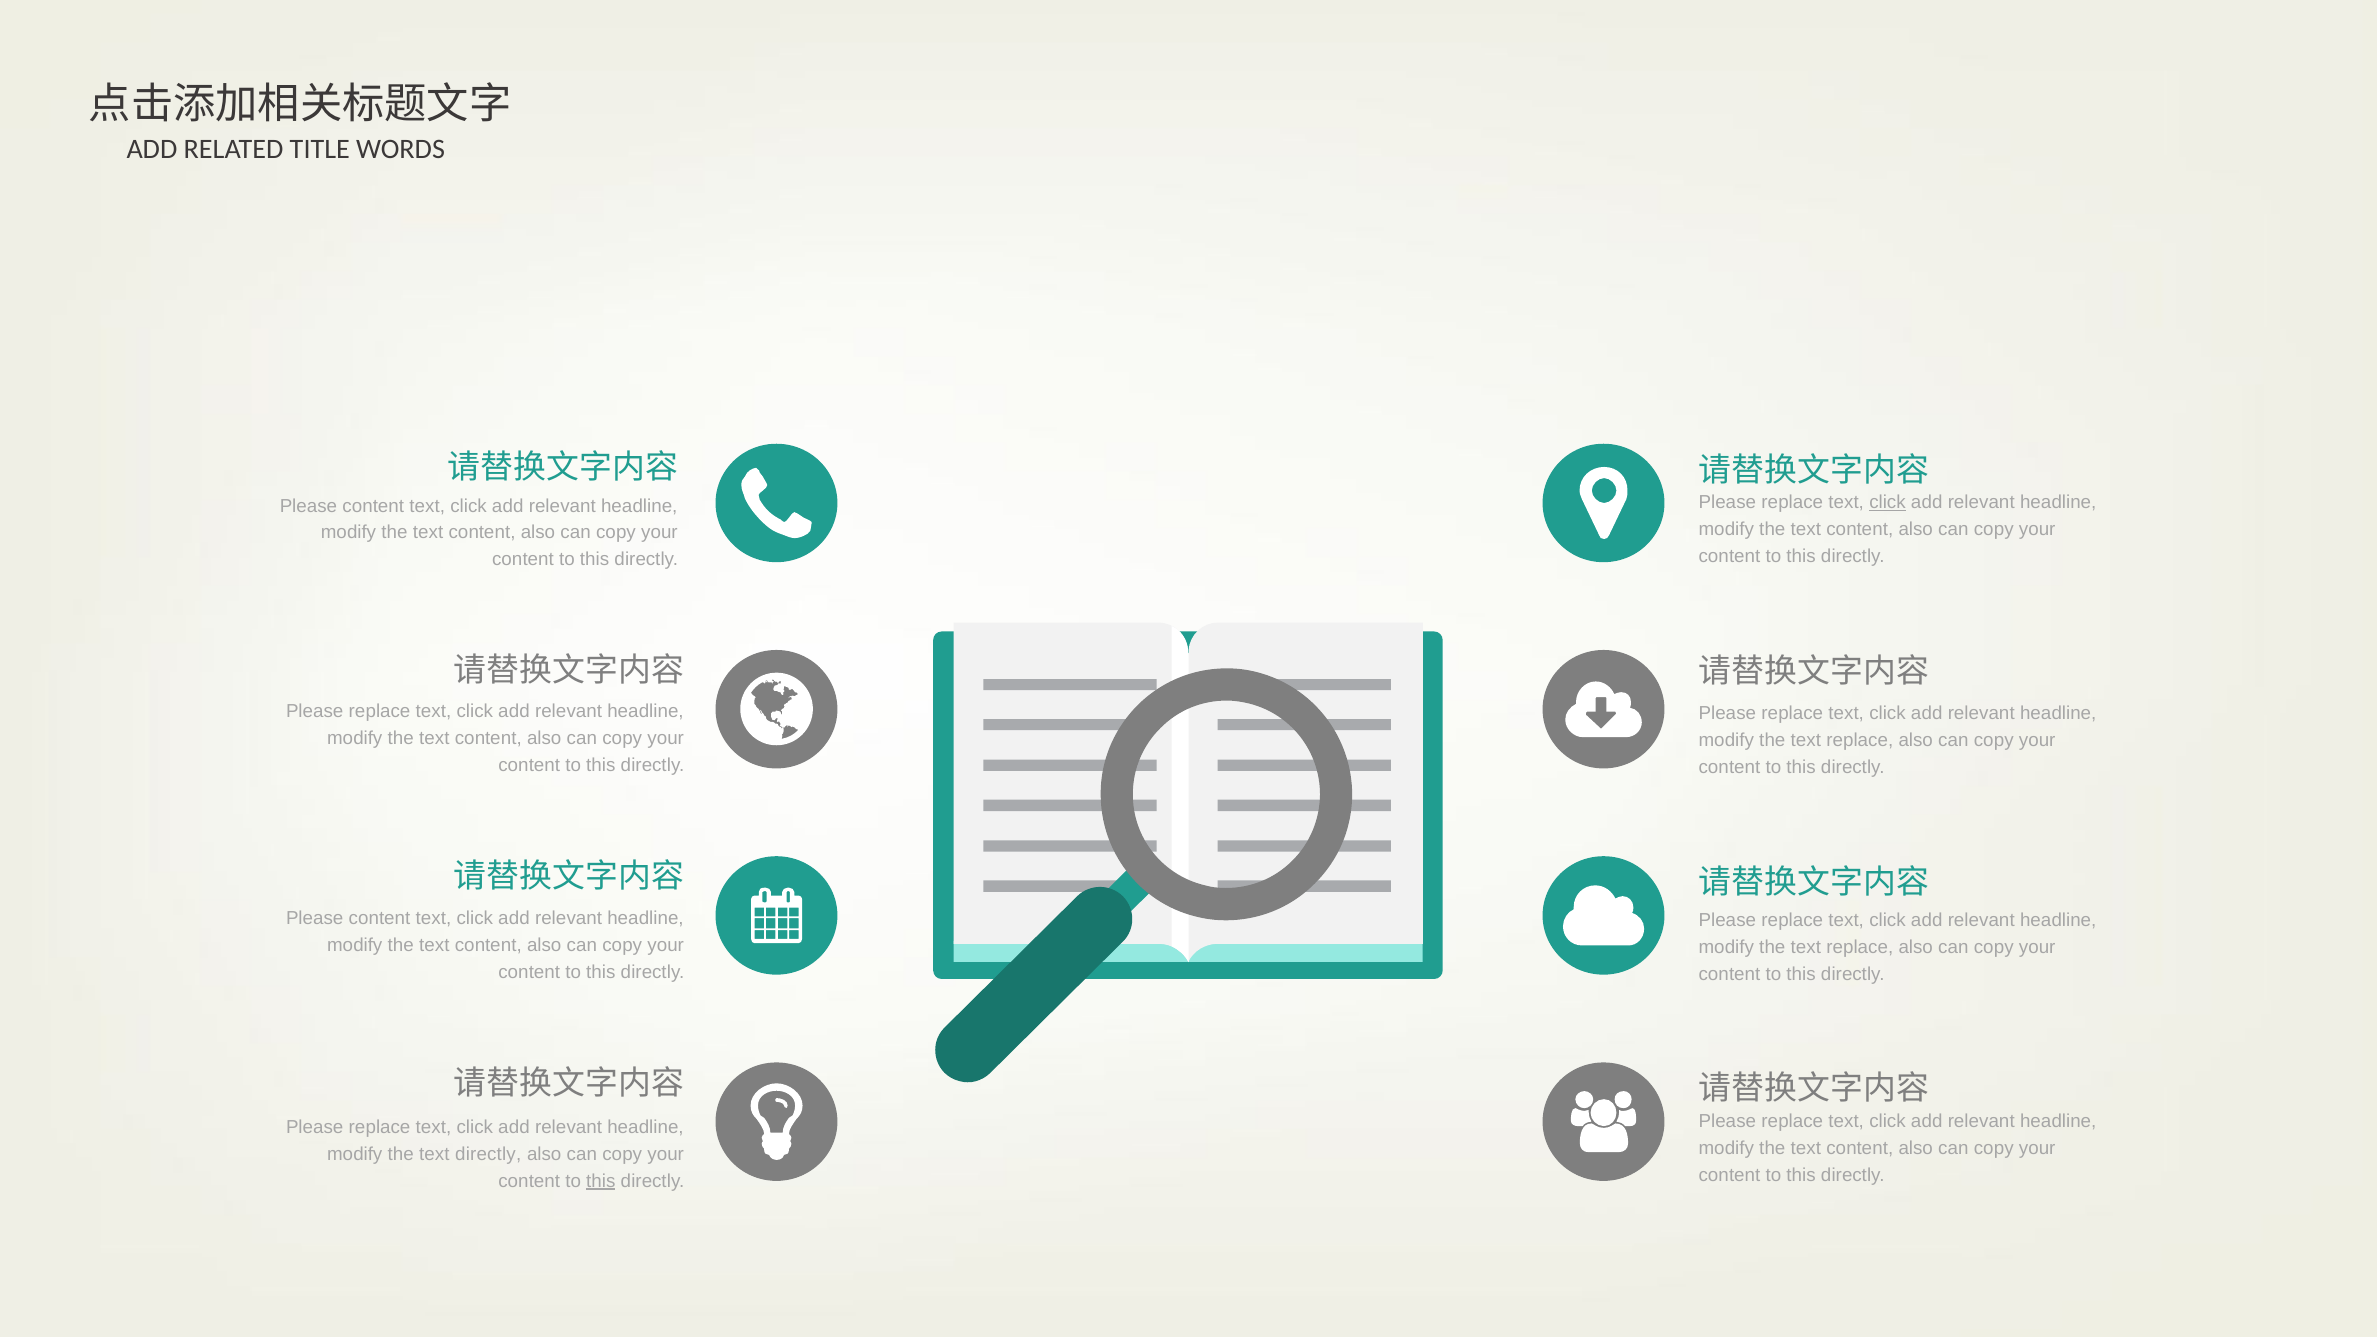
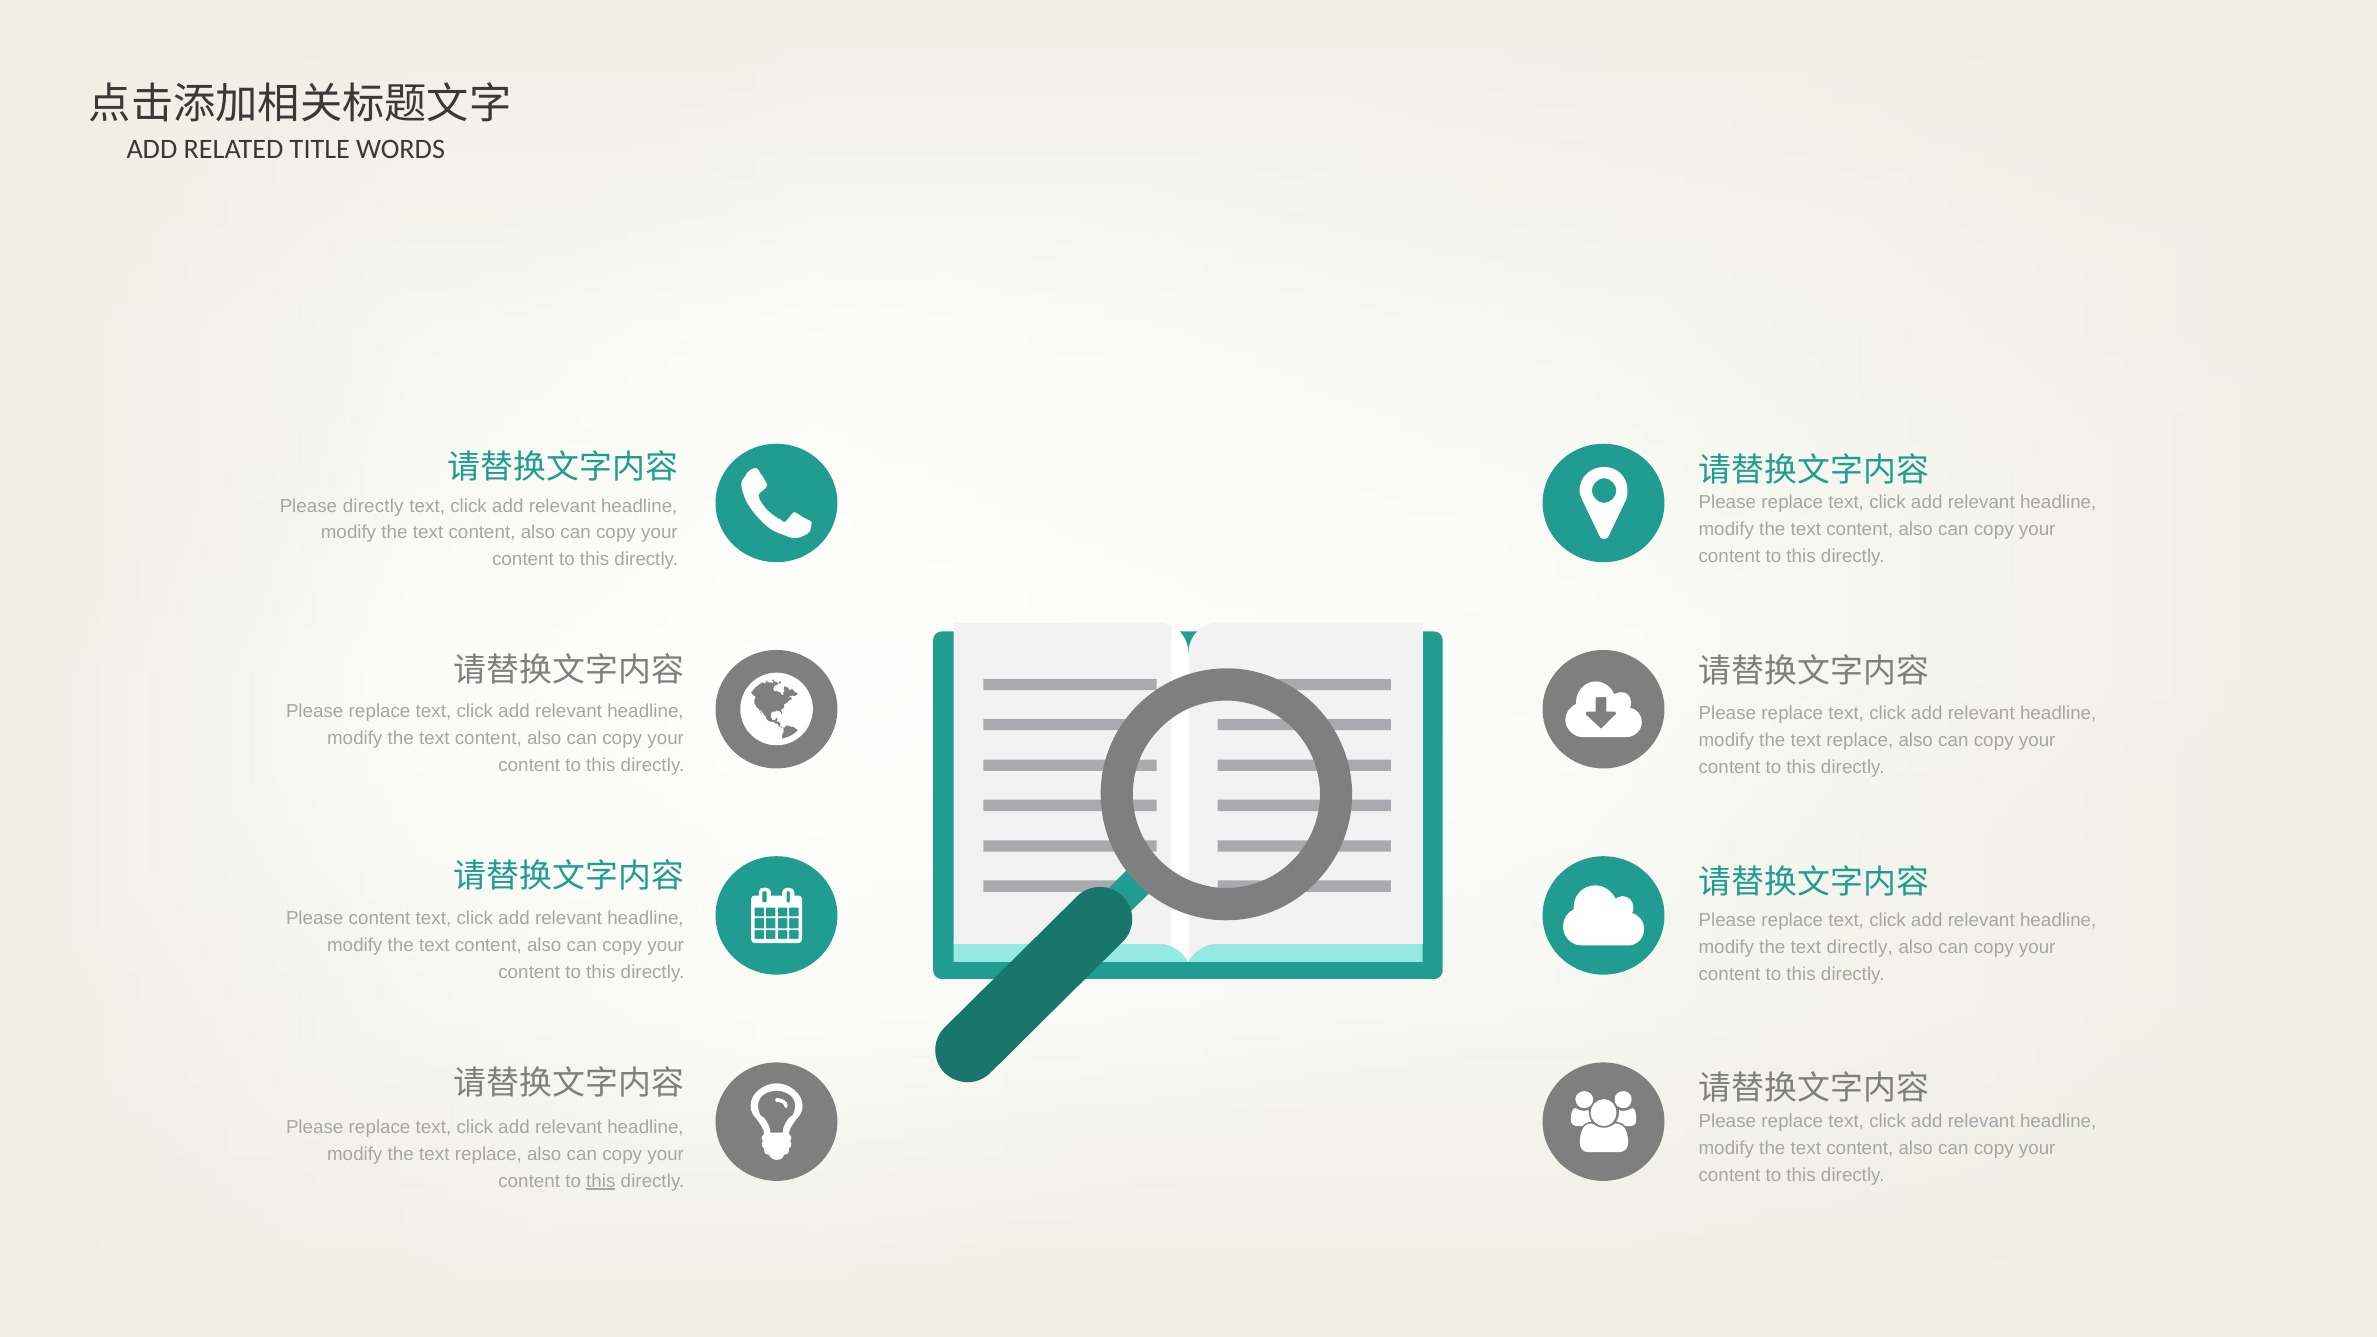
click at (1888, 503) underline: present -> none
content at (373, 506): content -> directly
replace at (1860, 947): replace -> directly
directly at (488, 1154): directly -> replace
